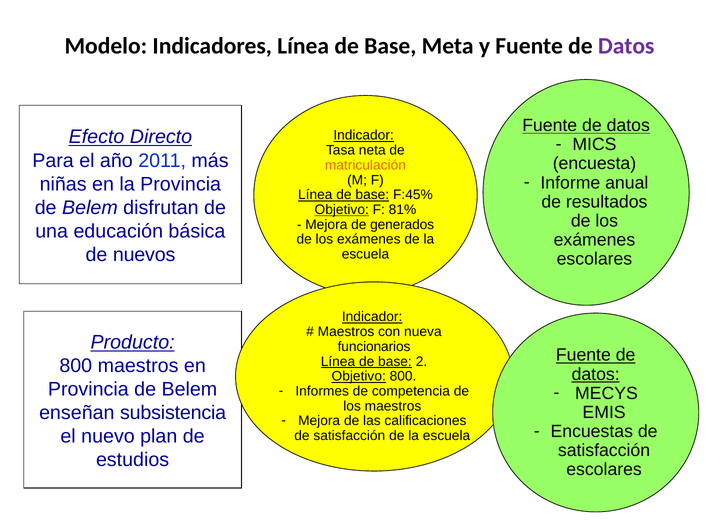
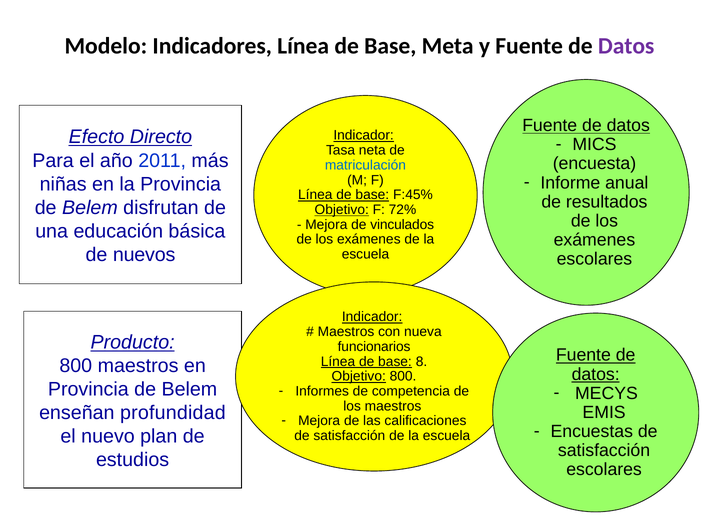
matriculación colour: orange -> blue
81%: 81% -> 72%
generados: generados -> vinculados
2: 2 -> 8
subsistencia: subsistencia -> profundidad
